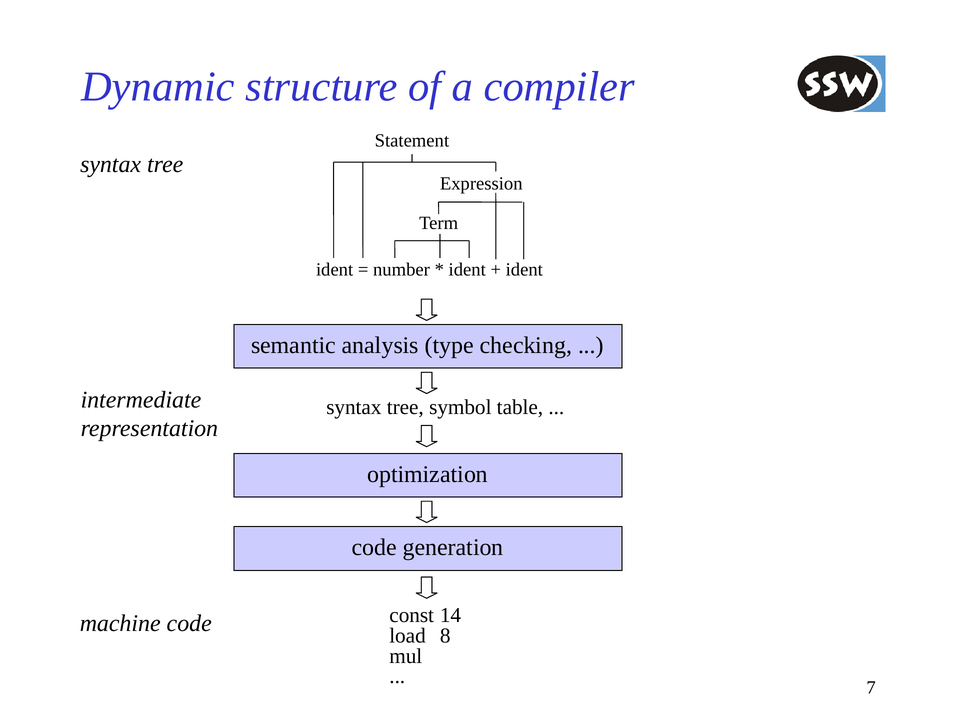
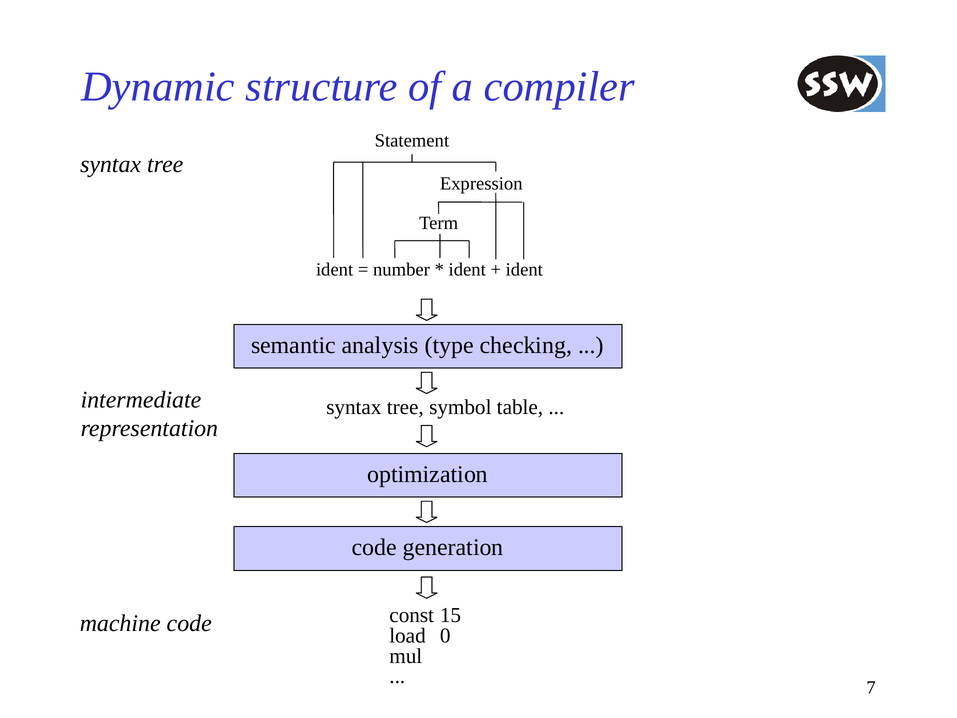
14: 14 -> 15
8: 8 -> 0
